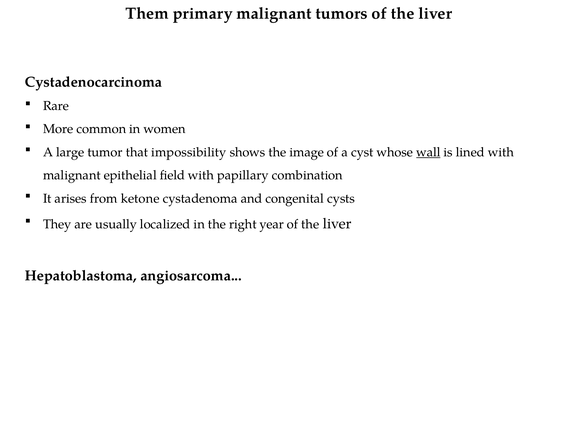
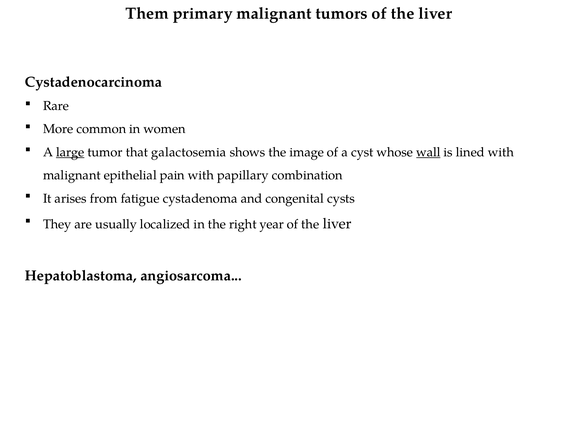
large underline: none -> present
impossibility: impossibility -> galactosemia
field: field -> pain
ketone: ketone -> fatigue
